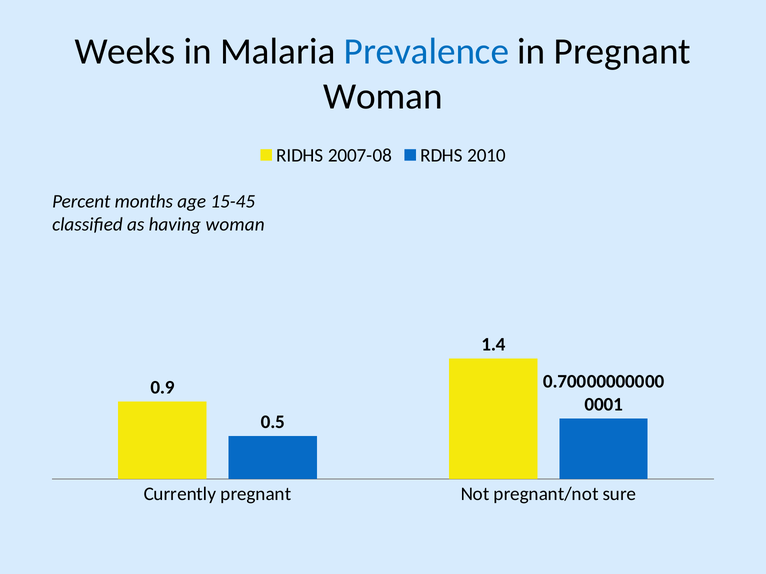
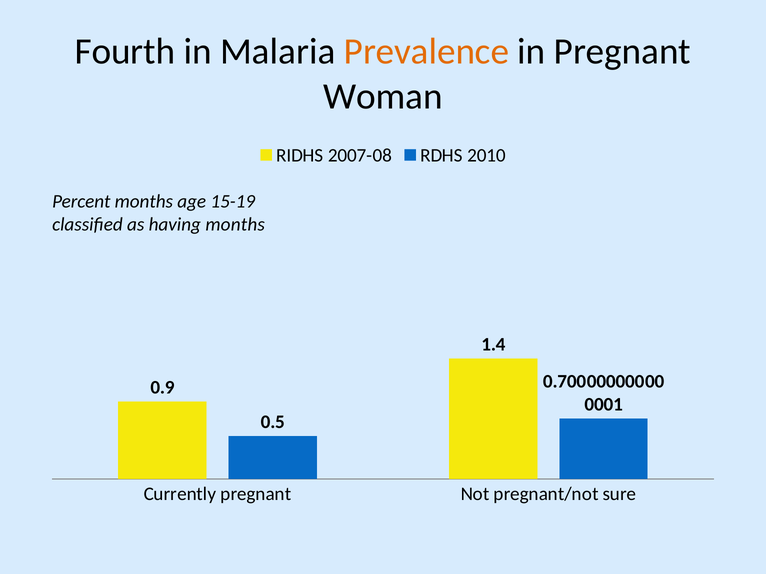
Weeks: Weeks -> Fourth
Prevalence colour: blue -> orange
15-45: 15-45 -> 15-19
having woman: woman -> months
